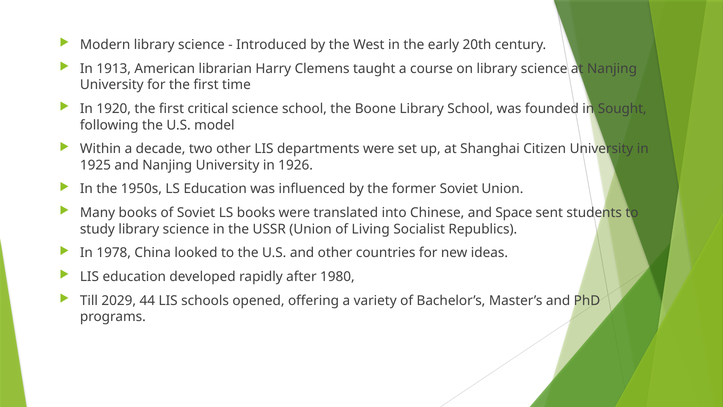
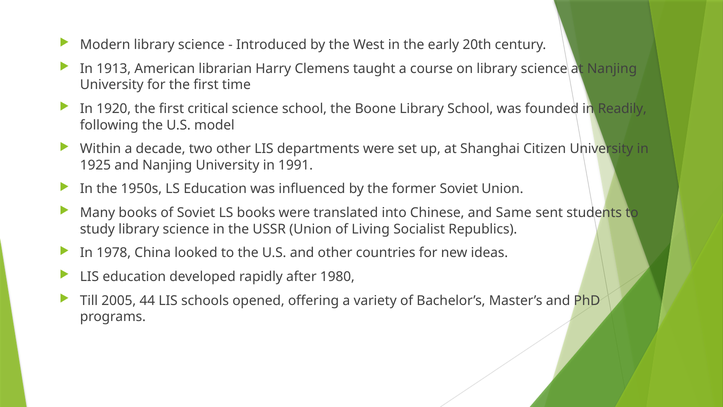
Sought: Sought -> Readily
1926: 1926 -> 1991
Space: Space -> Same
2029: 2029 -> 2005
